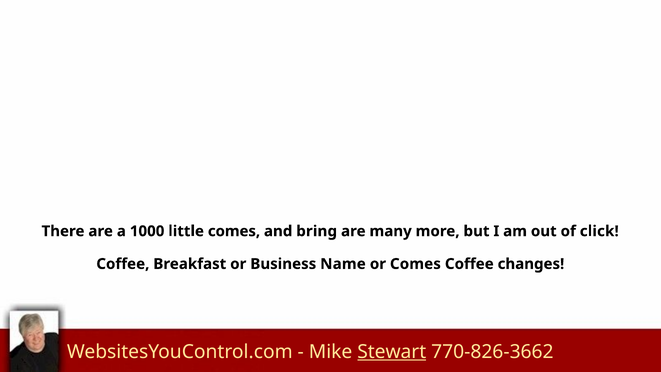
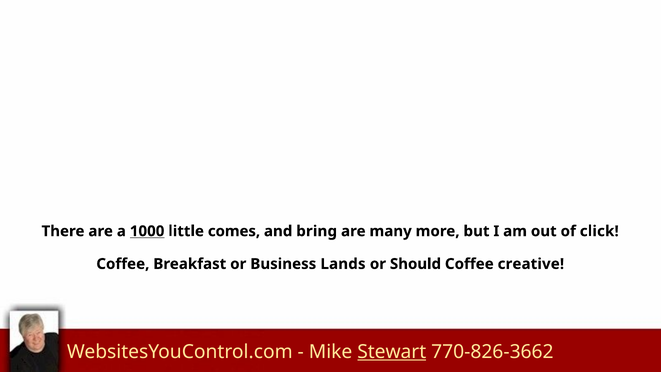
1000 underline: none -> present
Name: Name -> Lands
or Comes: Comes -> Should
changes: changes -> creative
